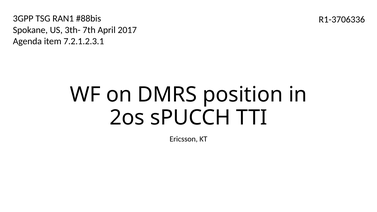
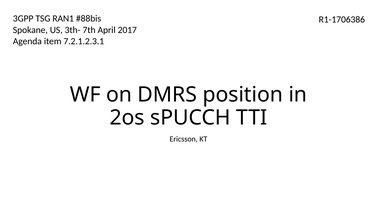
R1-3706336: R1-3706336 -> R1-1706386
